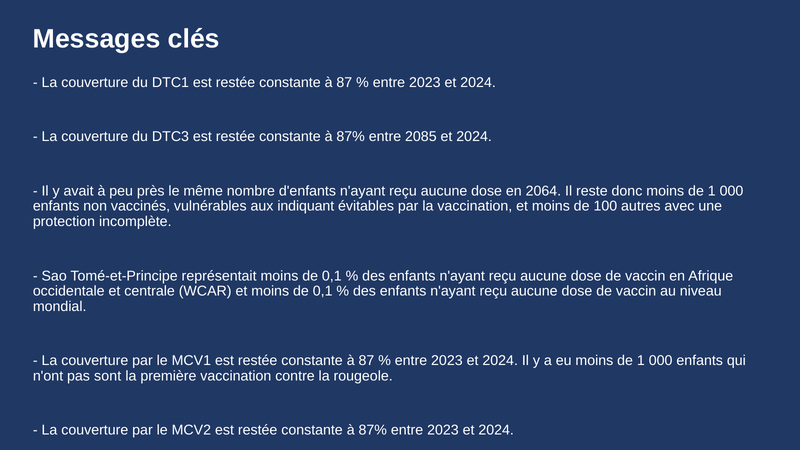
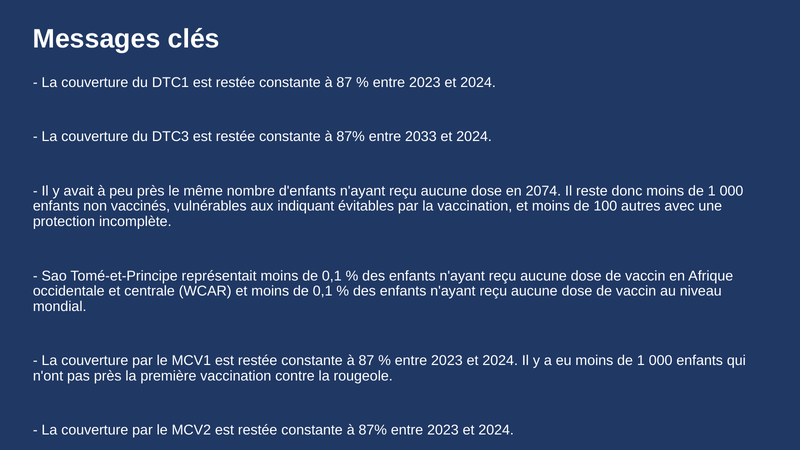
2085: 2085 -> 2033
2064: 2064 -> 2074
pas sont: sont -> près
